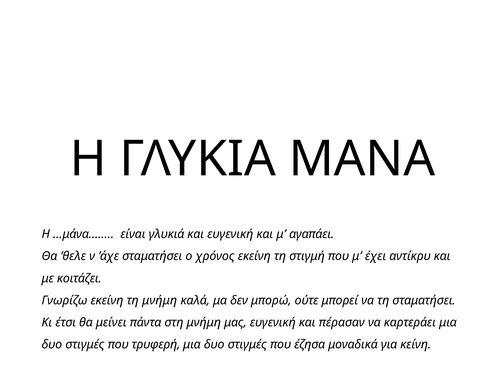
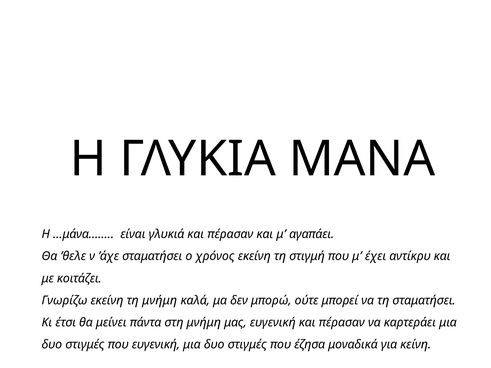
γλυκιά και ευγενική: ευγενική -> πέρασαν
που τρυφερή: τρυφερή -> ευγενική
